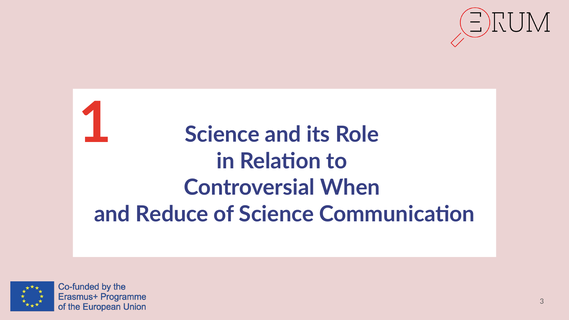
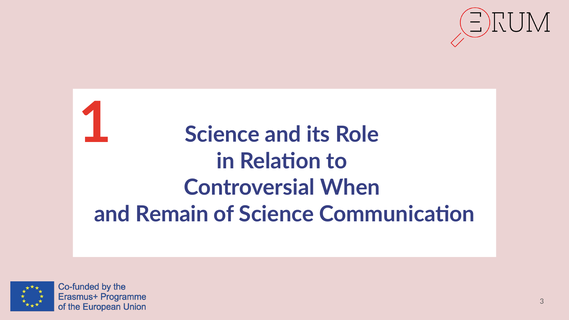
Reduce: Reduce -> Remain
